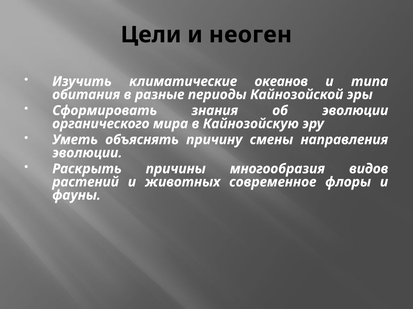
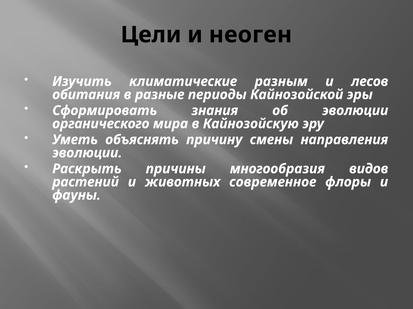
океанов: океанов -> разным
типа: типа -> лесов
